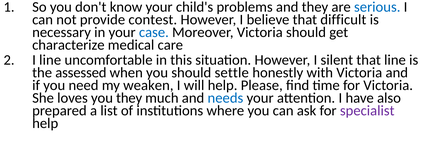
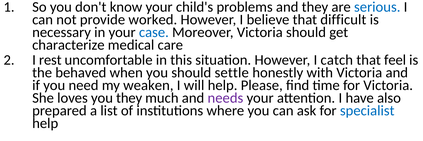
contest: contest -> worked
I line: line -> rest
silent: silent -> catch
that line: line -> feel
assessed: assessed -> behaved
needs colour: blue -> purple
specialist colour: purple -> blue
